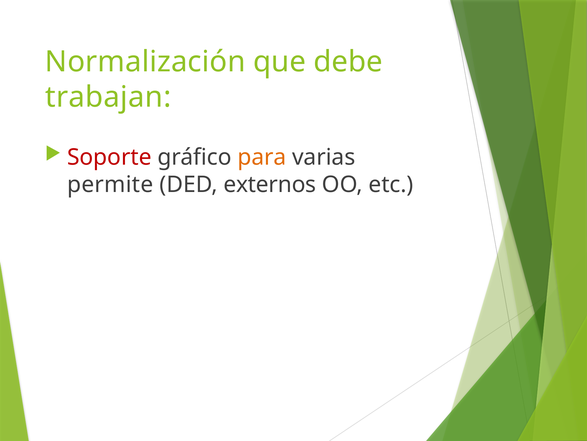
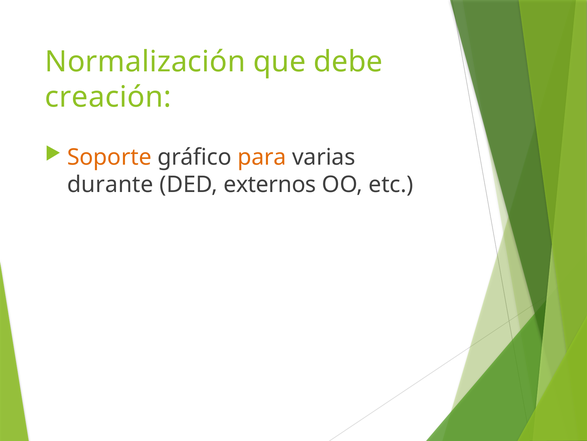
trabajan: trabajan -> creación
Soporte colour: red -> orange
permite: permite -> durante
